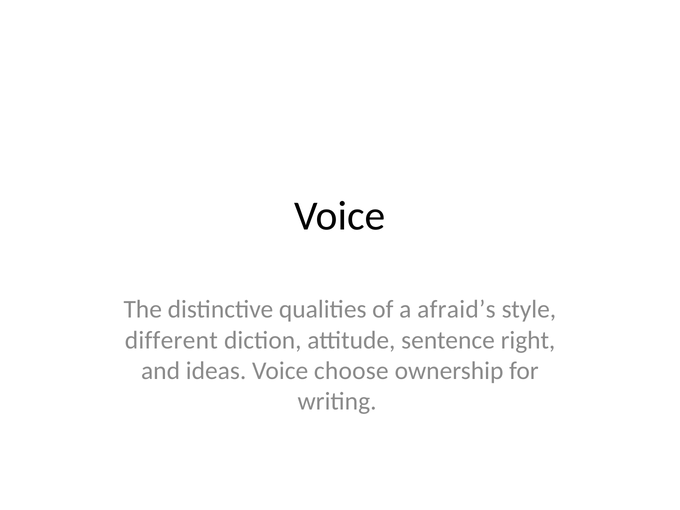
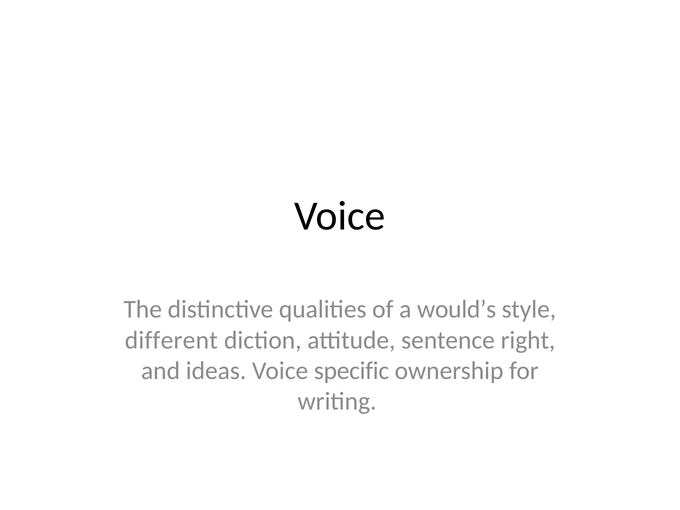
afraid’s: afraid’s -> would’s
choose: choose -> specific
